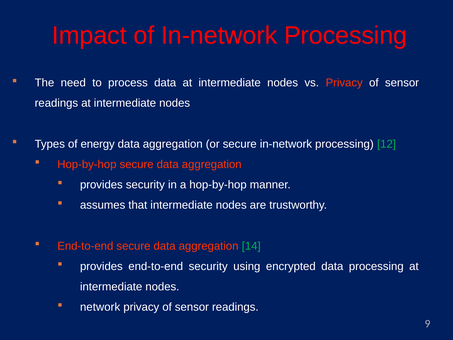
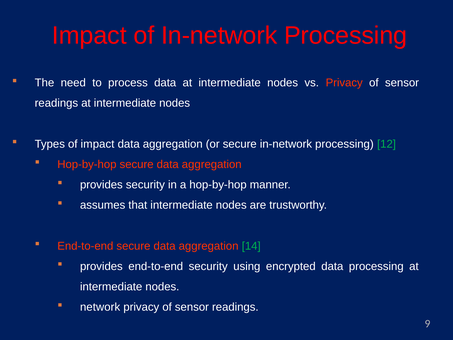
of energy: energy -> impact
